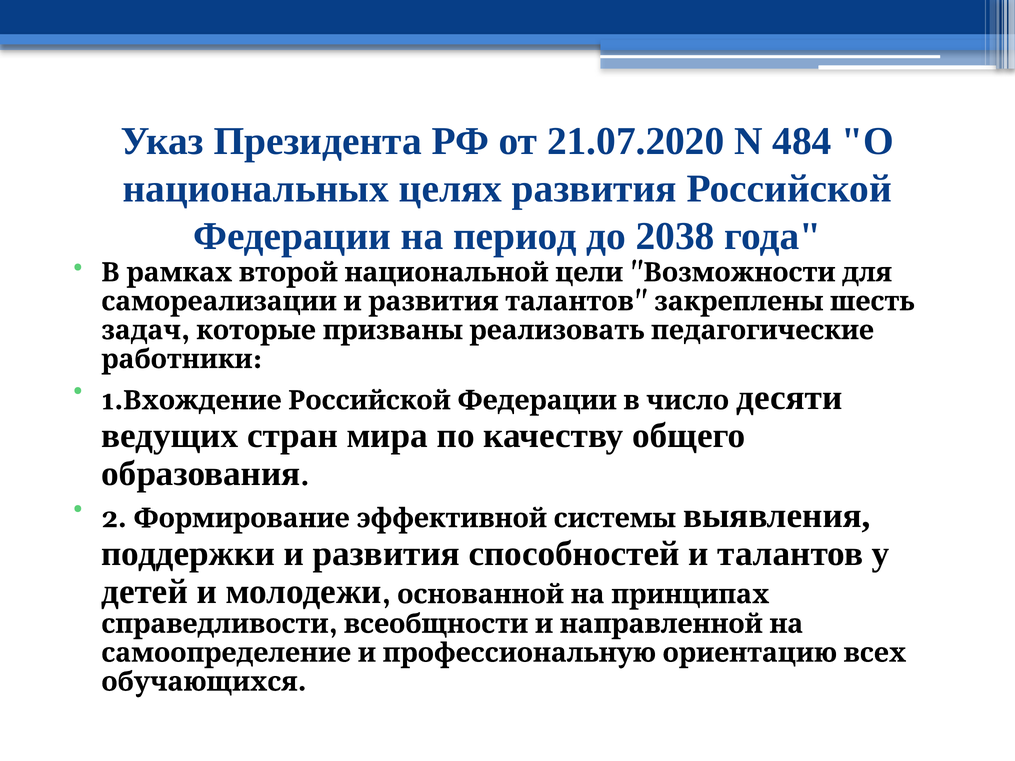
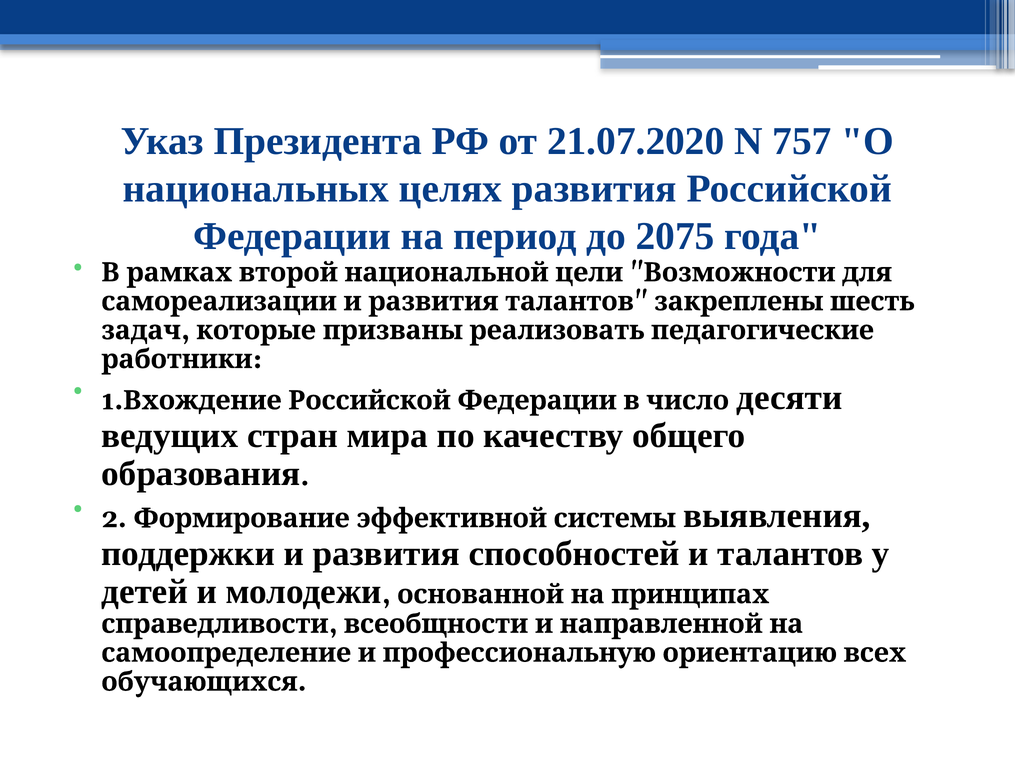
484: 484 -> 757
2038: 2038 -> 2075
